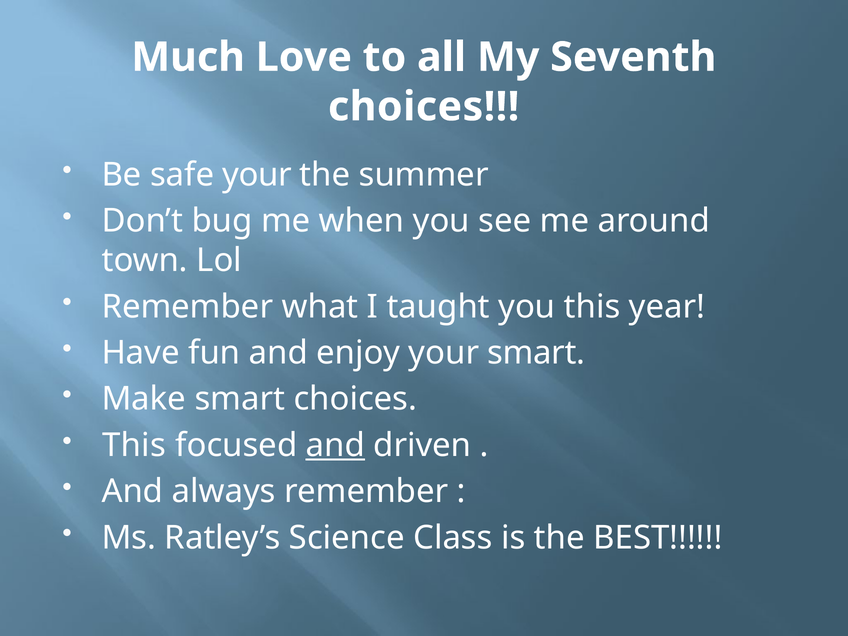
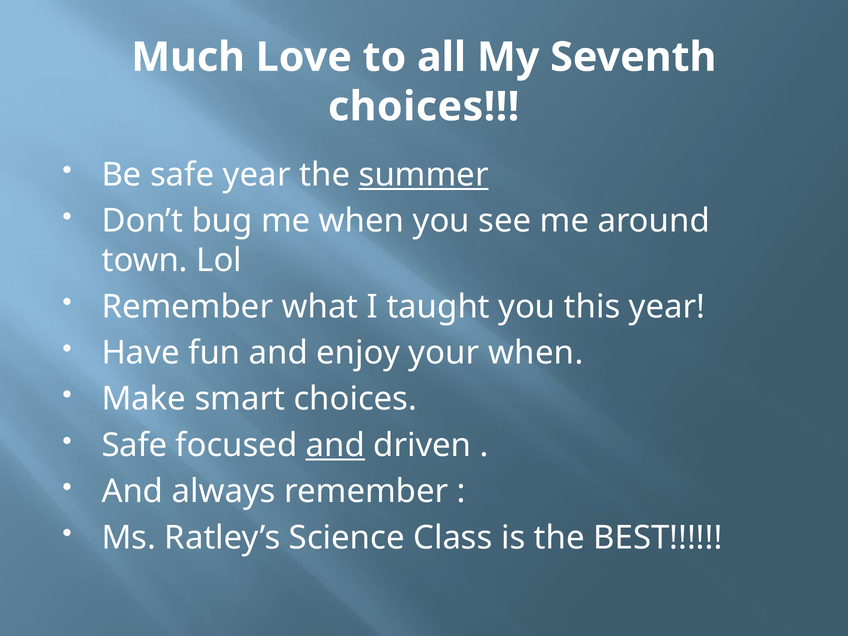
safe your: your -> year
summer underline: none -> present
your smart: smart -> when
This at (134, 445): This -> Safe
